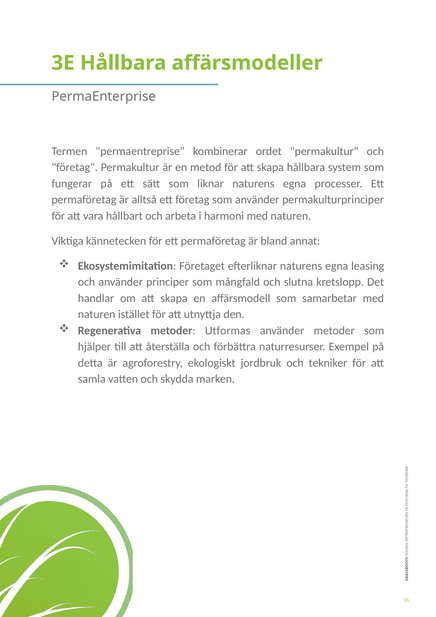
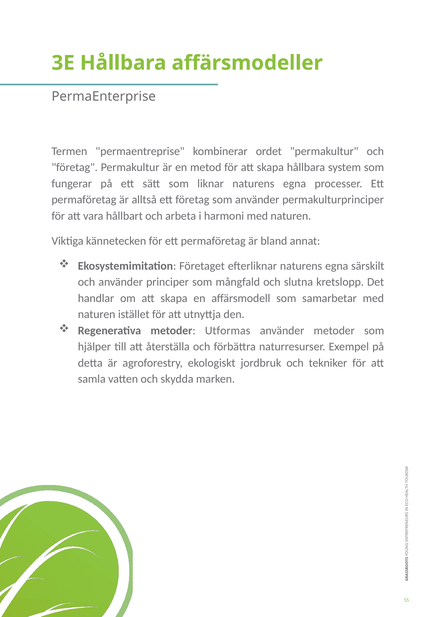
leasing: leasing -> särskilt
